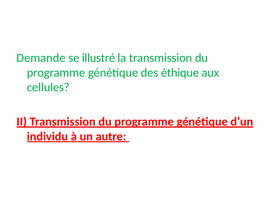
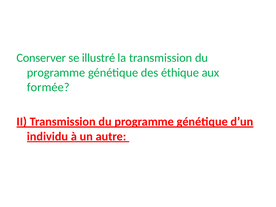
Demande: Demande -> Conserver
cellules: cellules -> formée
